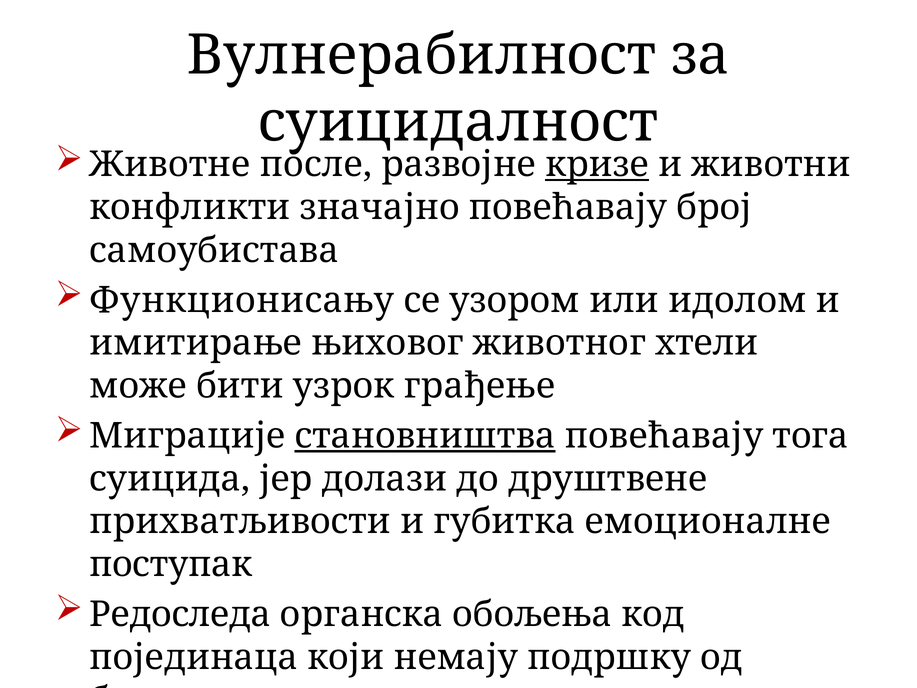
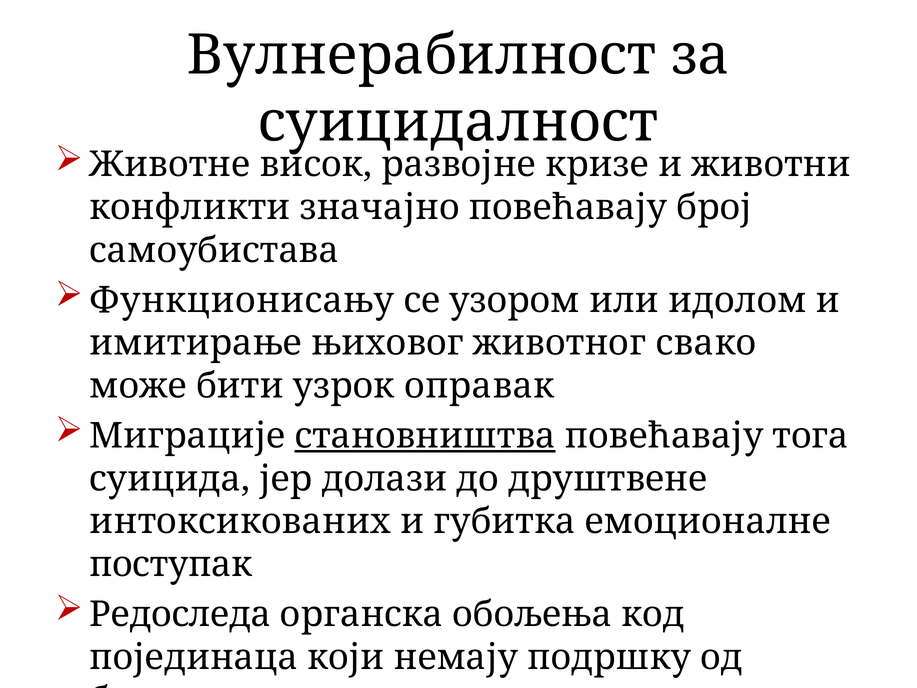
после: после -> висок
кризе underline: present -> none
хтели: хтели -> свако
грађење: грађење -> оправак
прихватљивости: прихватљивости -> интоксикованих
